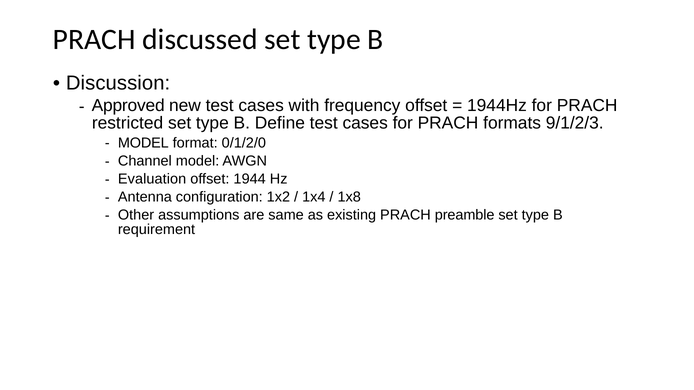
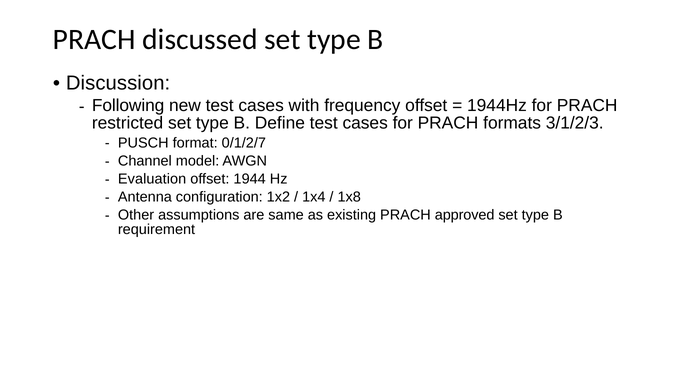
Approved: Approved -> Following
9/1/2/3: 9/1/2/3 -> 3/1/2/3
MODEL at (143, 143): MODEL -> PUSCH
0/1/2/0: 0/1/2/0 -> 0/1/2/7
preamble: preamble -> approved
